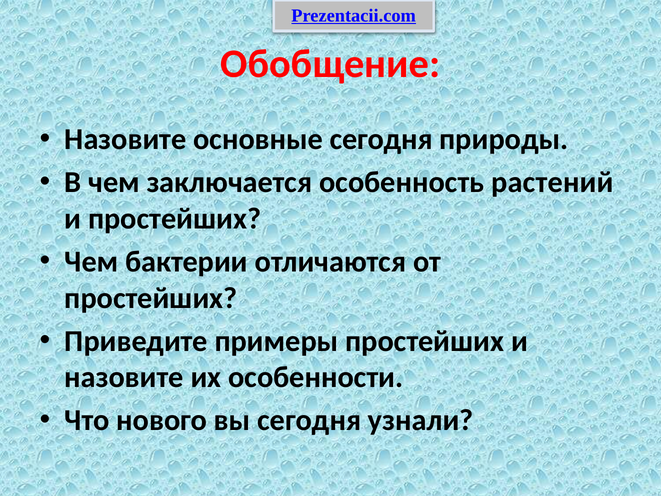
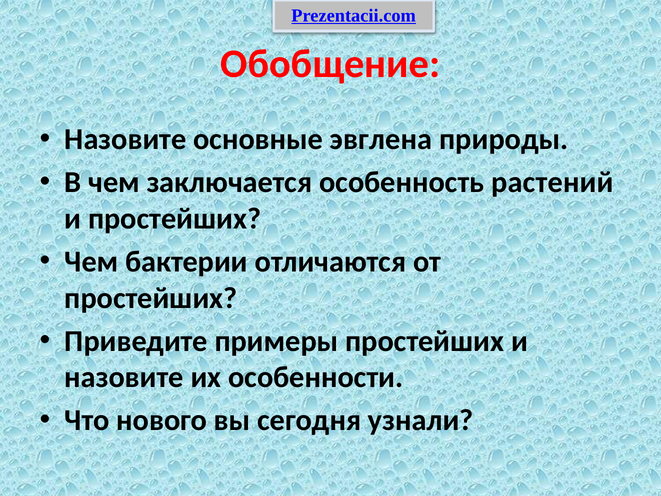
основные сегодня: сегодня -> эвглена
